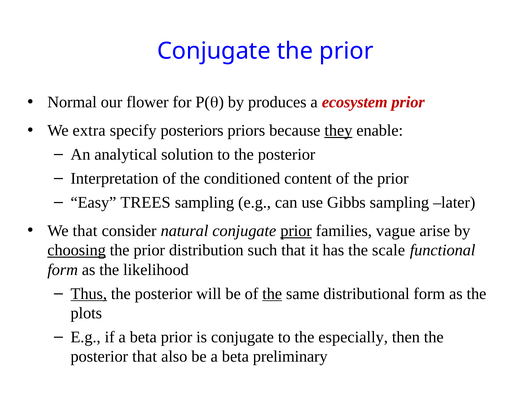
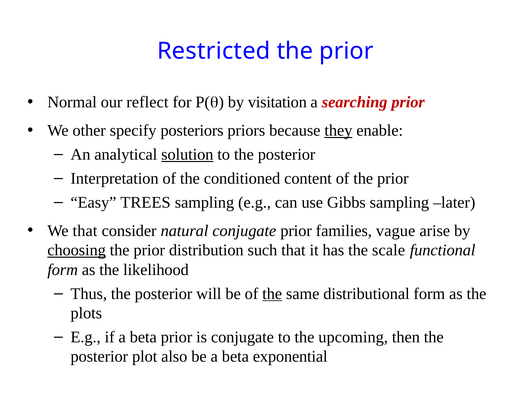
Conjugate at (214, 51): Conjugate -> Restricted
flower: flower -> reflect
produces: produces -> visitation
ecosystem: ecosystem -> searching
extra: extra -> other
solution underline: none -> present
prior at (296, 230) underline: present -> none
Thus underline: present -> none
especially: especially -> upcoming
posterior that: that -> plot
preliminary: preliminary -> exponential
